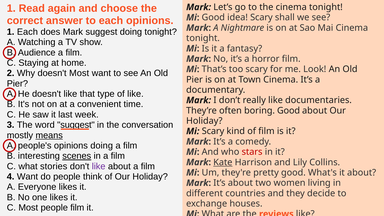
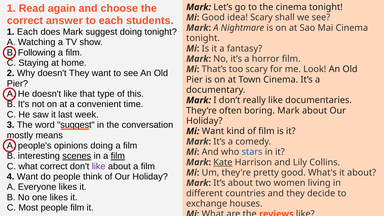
each opinions: opinions -> students
Audience: Audience -> Following
doesn't Most: Most -> They
of like: like -> this
boring Good: Good -> Mark
Mi Scary: Scary -> Want
means underline: present -> none
stars colour: red -> blue
film at (118, 156) underline: none -> present
what stories: stories -> correct
